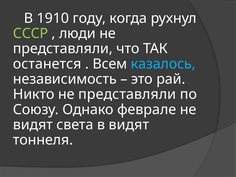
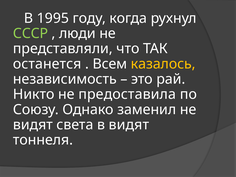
1910: 1910 -> 1995
казалось colour: light blue -> yellow
Никто не представляли: представляли -> предоставила
феврале: феврале -> заменил
